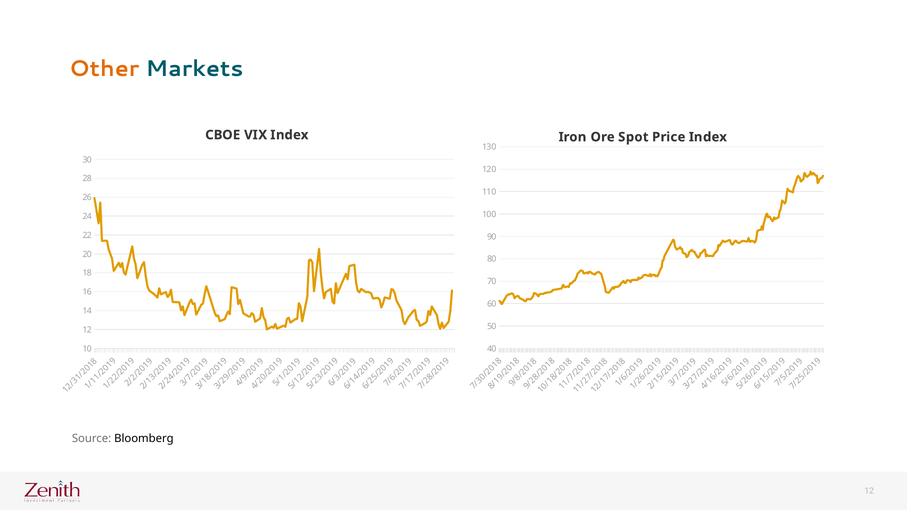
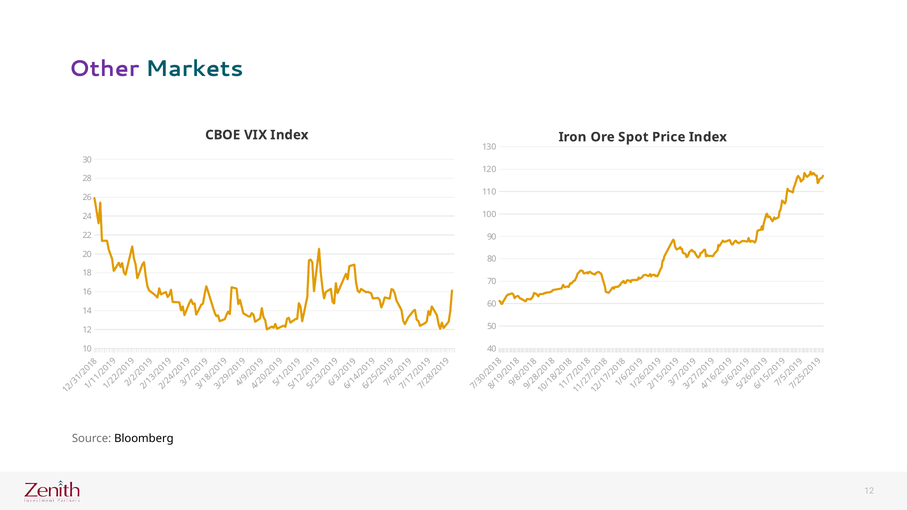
Other colour: orange -> purple
